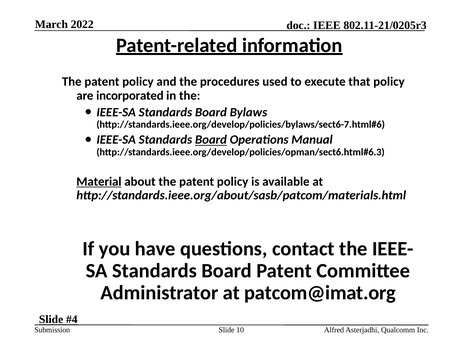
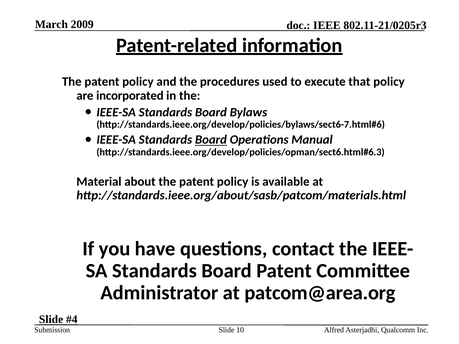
2022: 2022 -> 2009
Material underline: present -> none
patcom@imat.org: patcom@imat.org -> patcom@area.org
